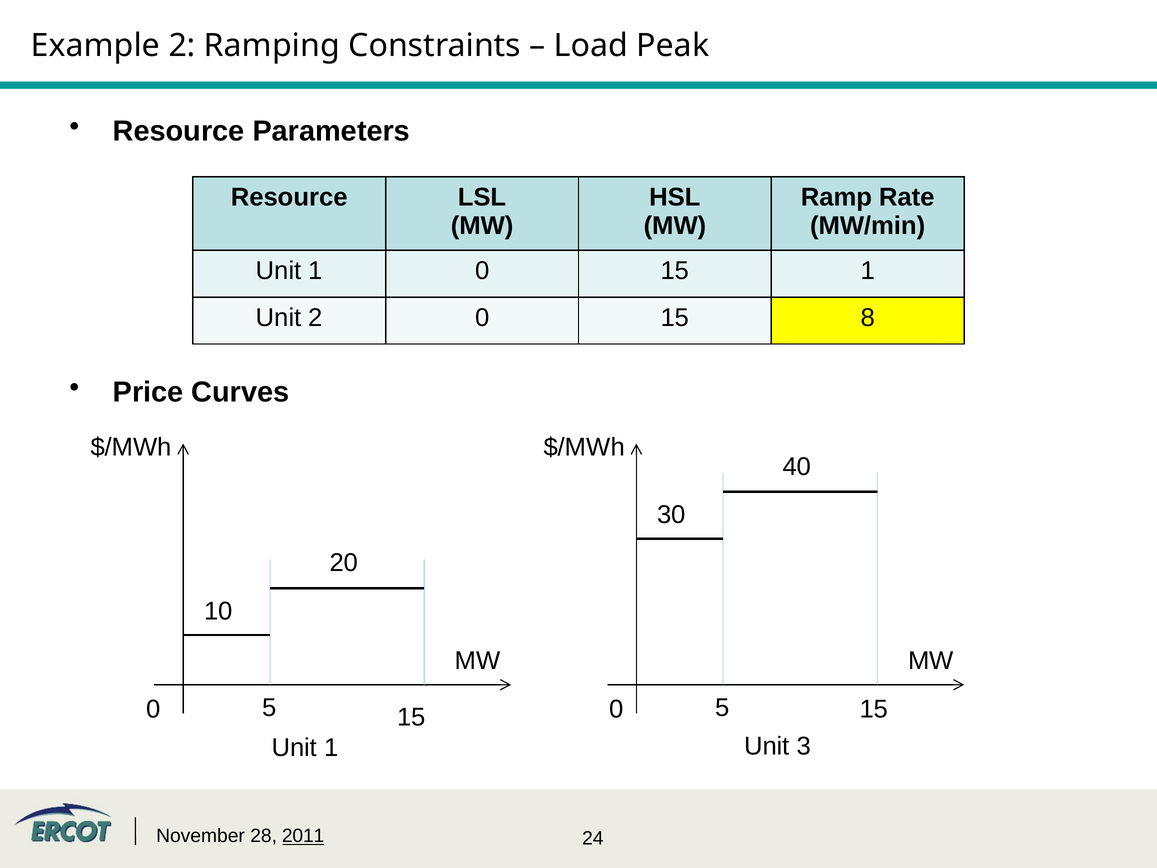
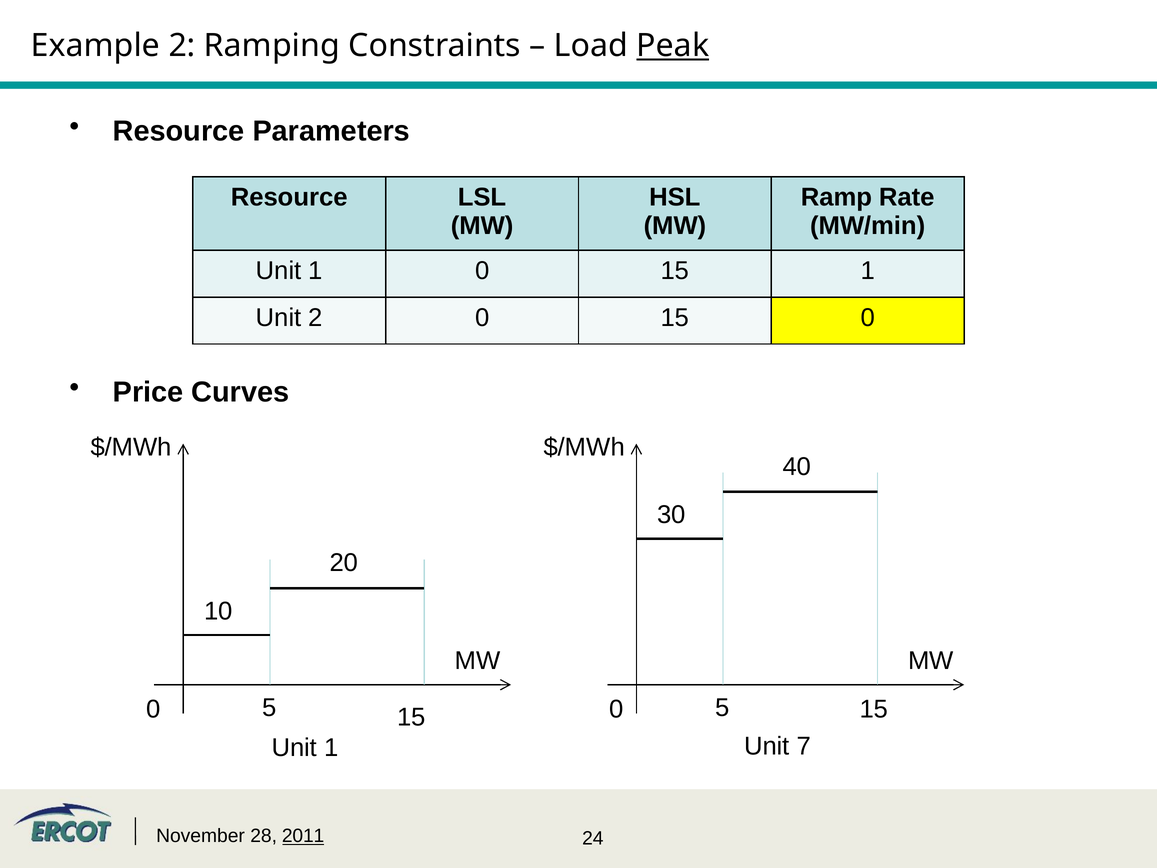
Peak underline: none -> present
15 8: 8 -> 0
3: 3 -> 7
